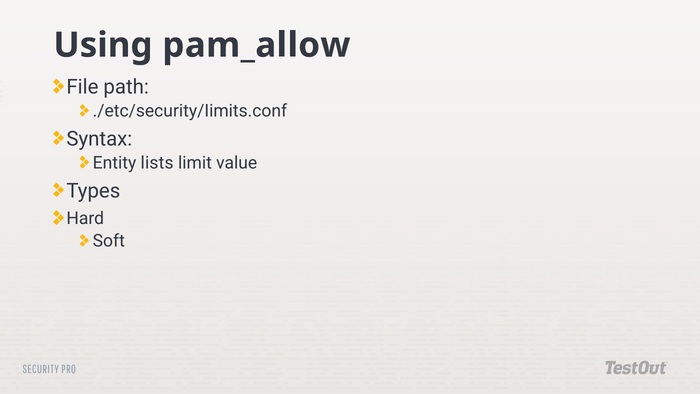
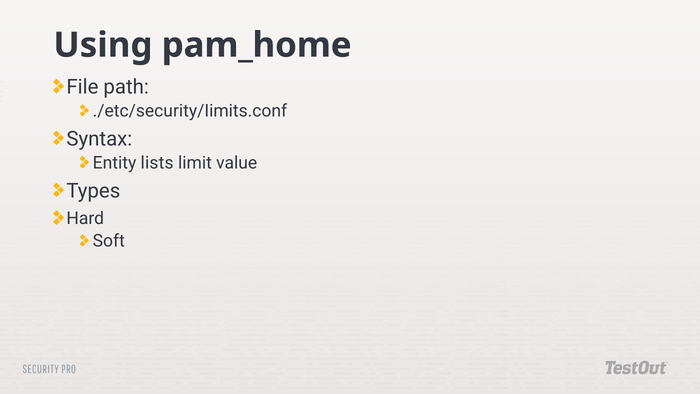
pam_allow: pam_allow -> pam_home
